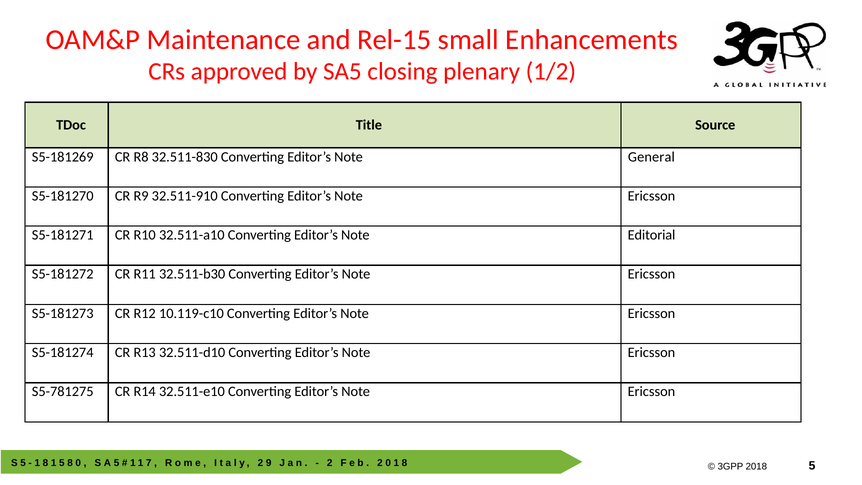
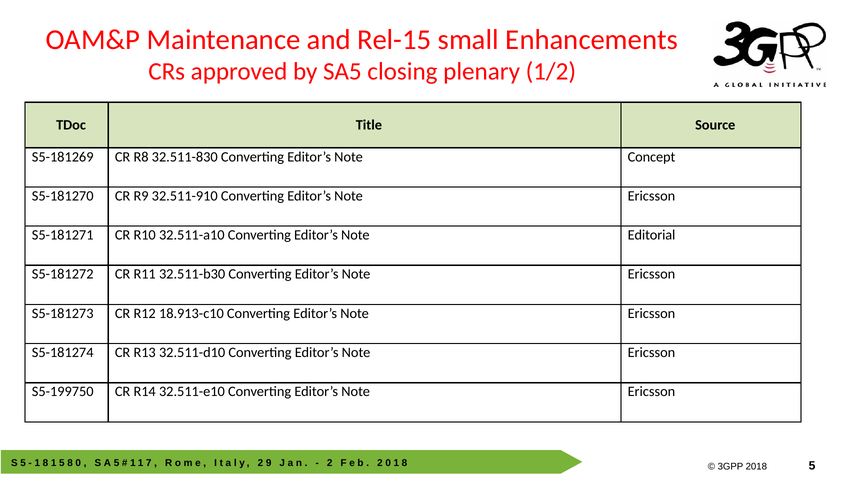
General: General -> Concept
10.119-c10: 10.119-c10 -> 18.913-c10
S5-781275: S5-781275 -> S5-199750
